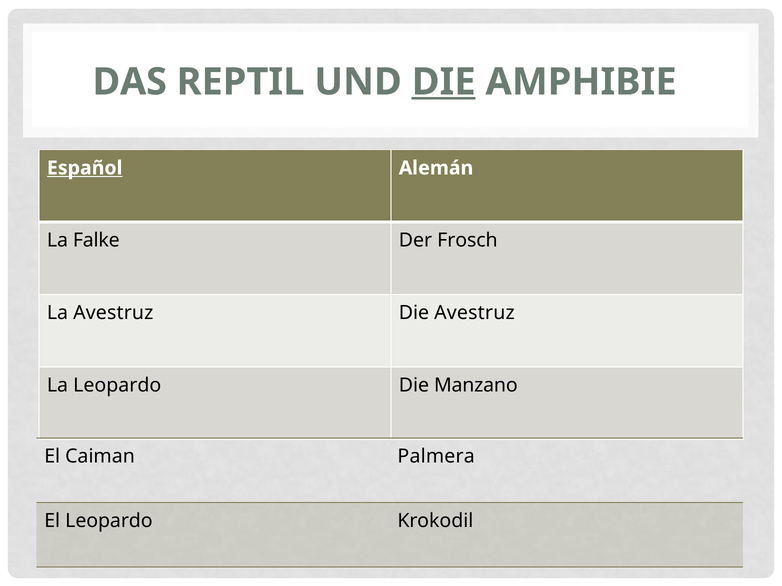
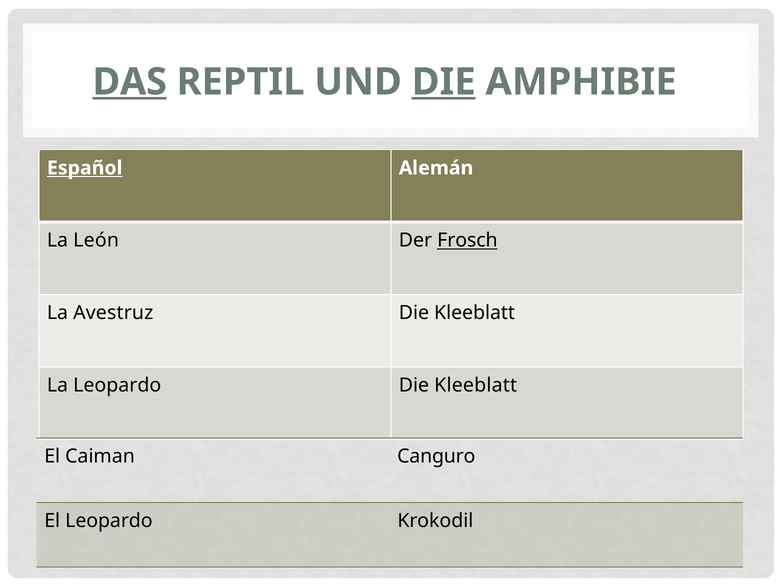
DAS underline: none -> present
Falke: Falke -> León
Frosch underline: none -> present
Avestruz at (474, 313): Avestruz -> Kleeblatt
Manzano at (476, 386): Manzano -> Kleeblatt
Palmera: Palmera -> Canguro
